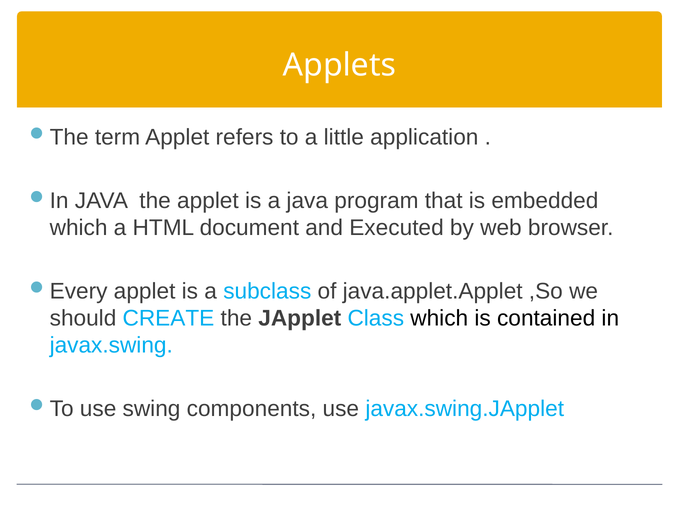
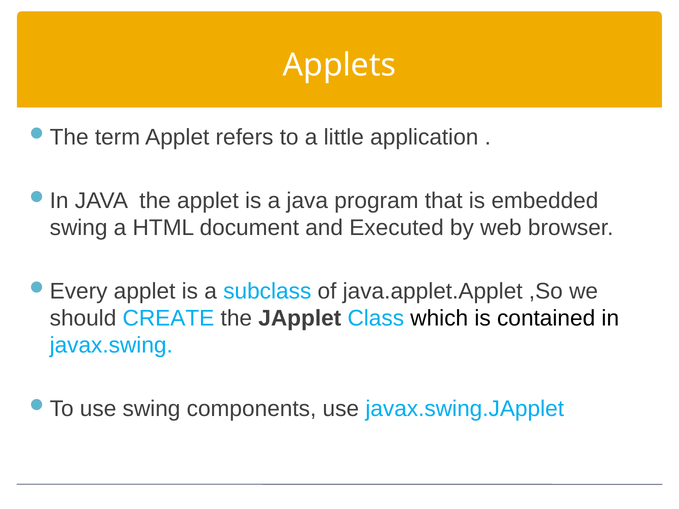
which at (79, 228): which -> swing
